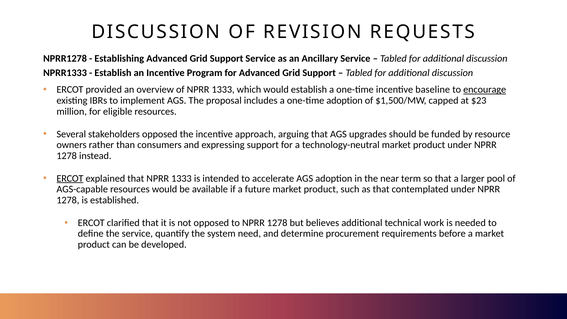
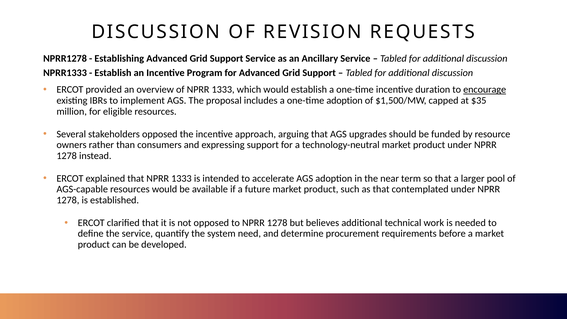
baseline: baseline -> duration
$23: $23 -> $35
ERCOT at (70, 178) underline: present -> none
